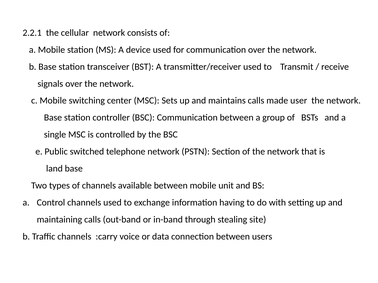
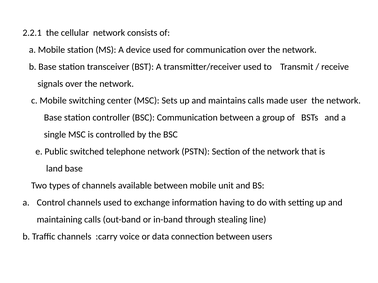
site: site -> line
